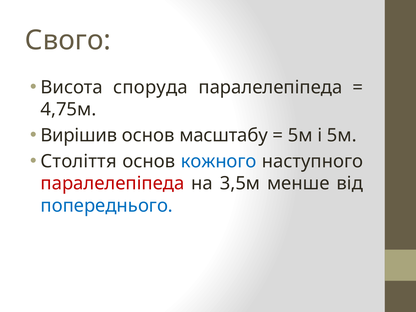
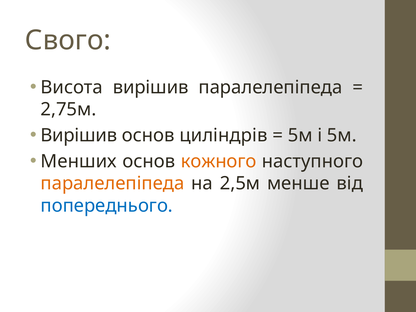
Висота споруда: споруда -> вирішив
4,75м: 4,75м -> 2,75м
масштабу: масштабу -> циліндрів
Століття: Століття -> Менших
кожного colour: blue -> orange
паралелепіпеда at (112, 184) colour: red -> orange
3,5м: 3,5м -> 2,5м
